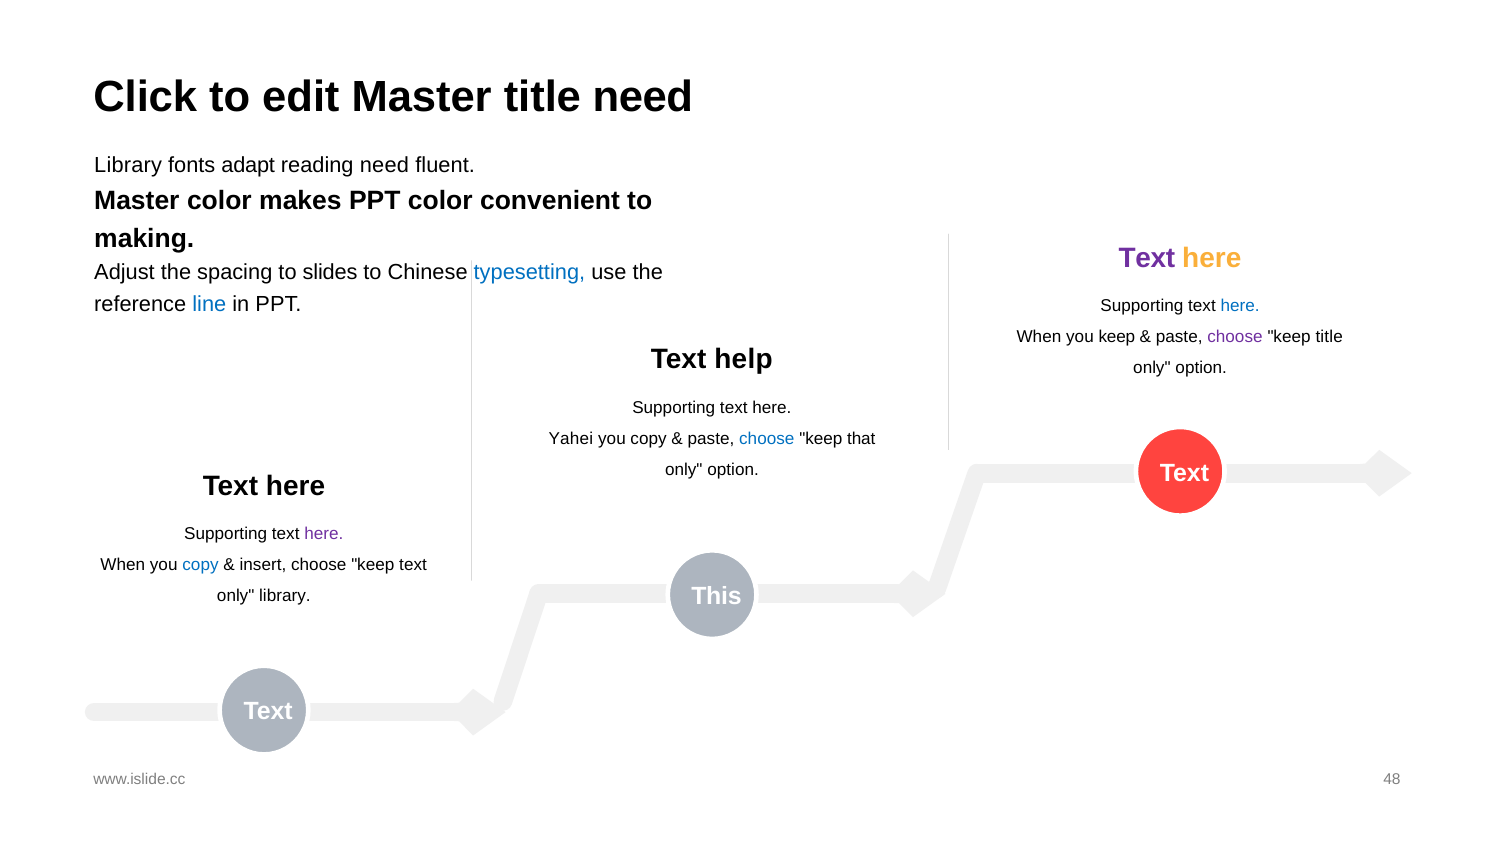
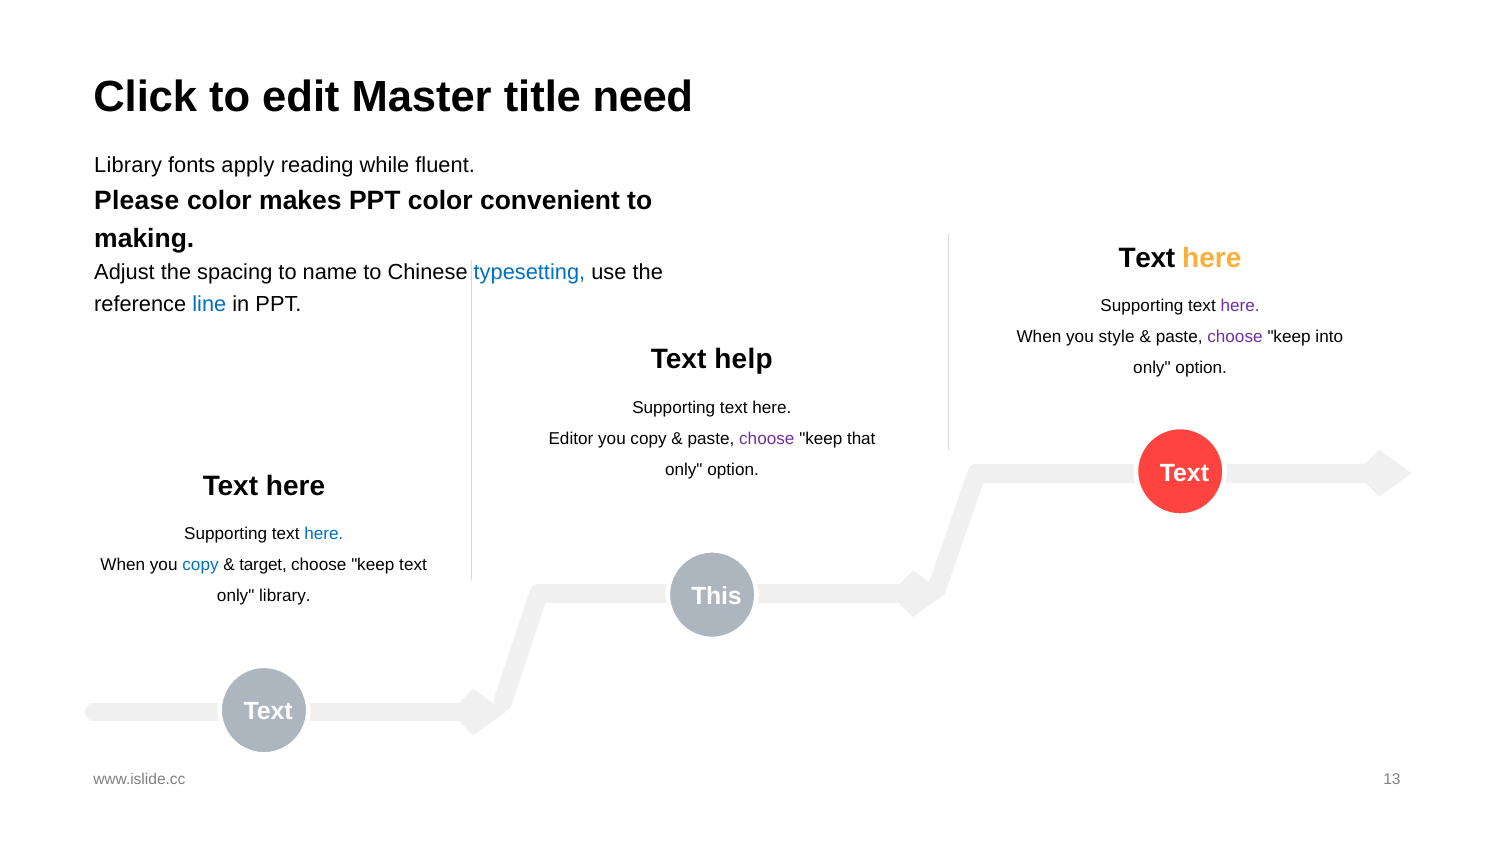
adapt: adapt -> apply
reading need: need -> while
Master at (137, 200): Master -> Please
Text at (1147, 258) colour: purple -> black
slides: slides -> name
here at (1240, 306) colour: blue -> purple
you keep: keep -> style
keep title: title -> into
Yahei: Yahei -> Editor
choose at (767, 438) colour: blue -> purple
here at (324, 534) colour: purple -> blue
insert: insert -> target
48: 48 -> 13
